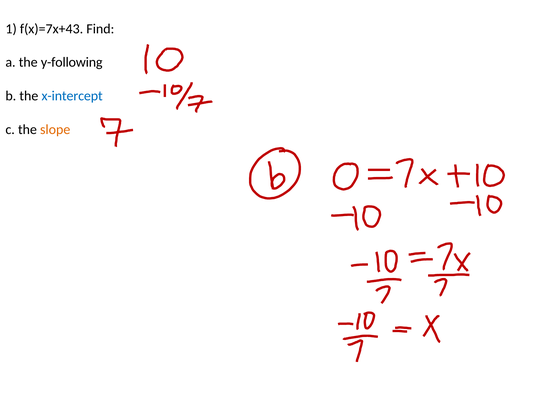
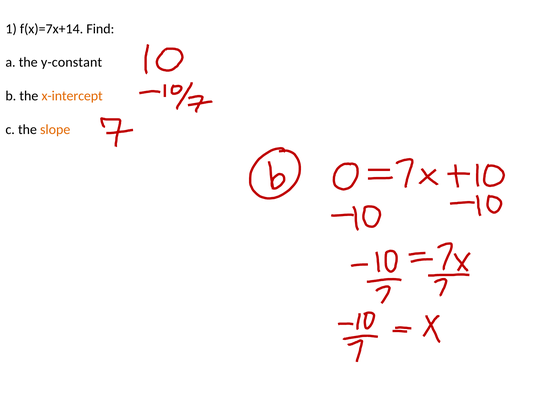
f(x)=7x+43: f(x)=7x+43 -> f(x)=7x+14
y-following: y-following -> y-constant
x-intercept colour: blue -> orange
